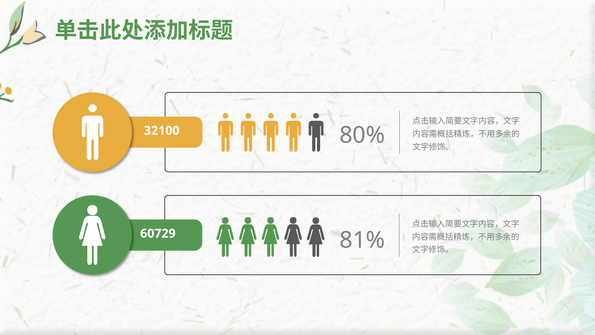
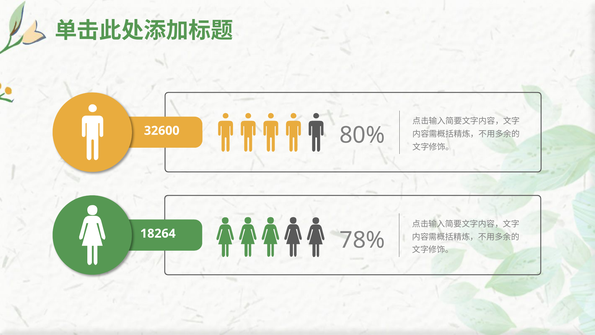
32100: 32100 -> 32600
60729: 60729 -> 18264
81%: 81% -> 78%
